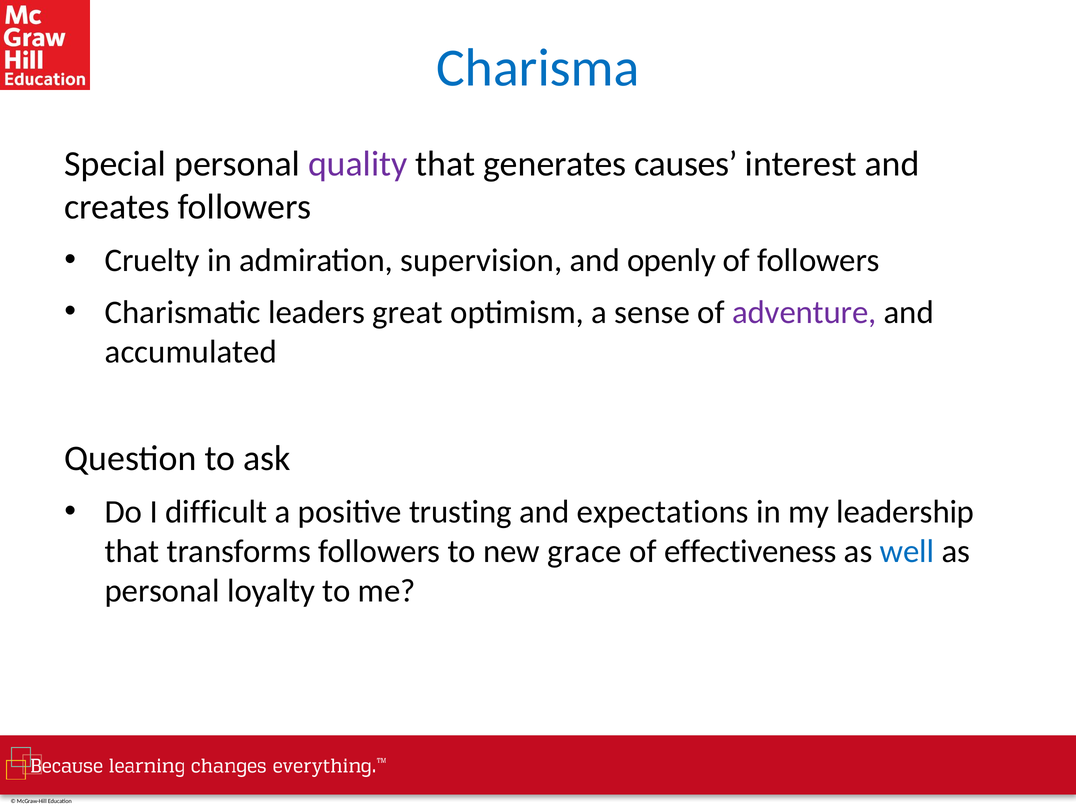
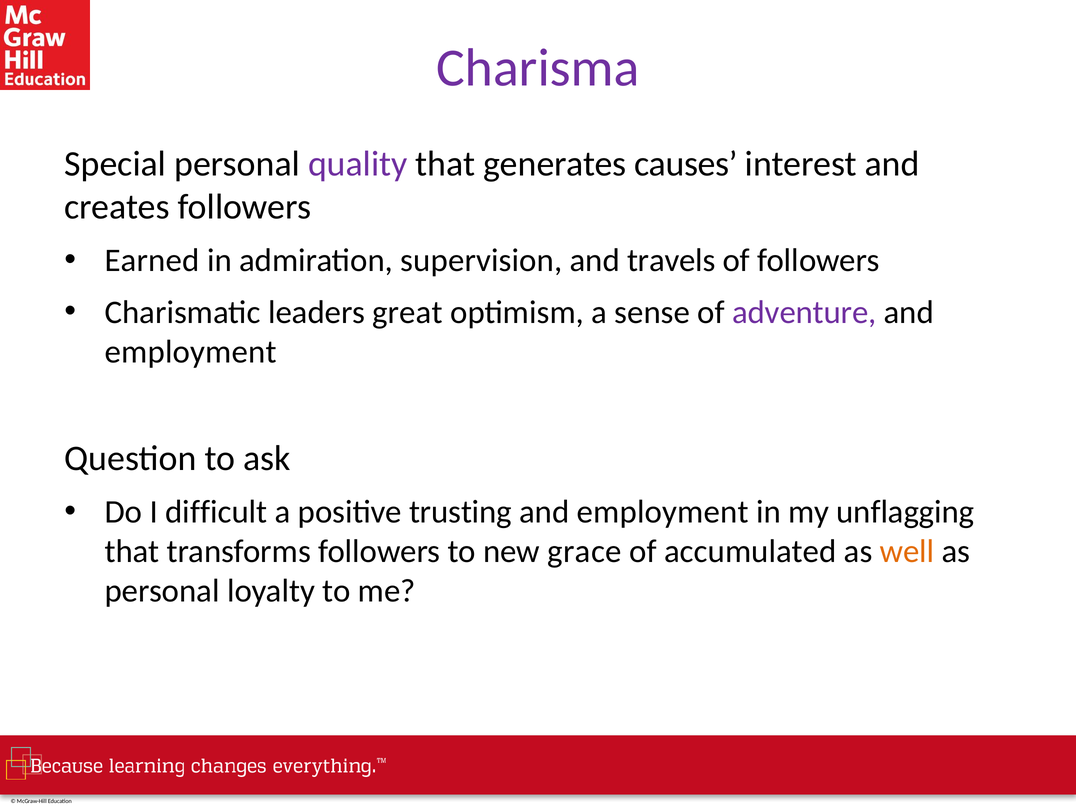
Charisma colour: blue -> purple
Cruelty: Cruelty -> Earned
openly: openly -> travels
accumulated at (191, 352): accumulated -> employment
expectations at (663, 512): expectations -> employment
leadership: leadership -> unflagging
effectiveness: effectiveness -> accumulated
well colour: blue -> orange
